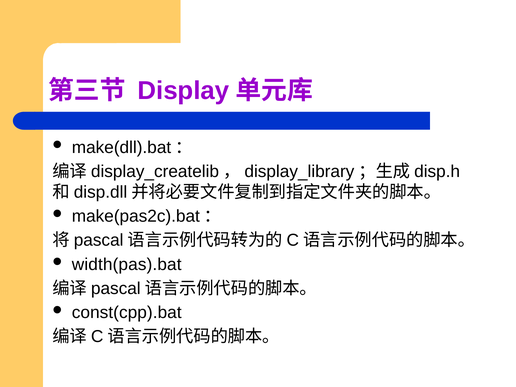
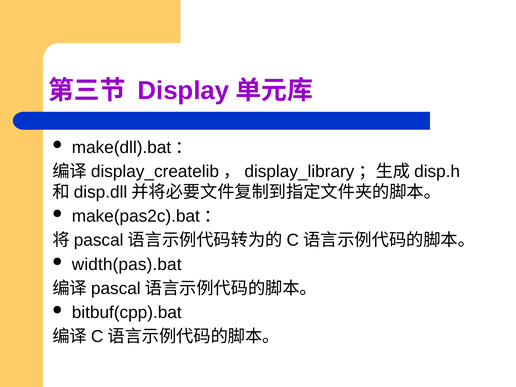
const(cpp).bat: const(cpp).bat -> bitbuf(cpp).bat
